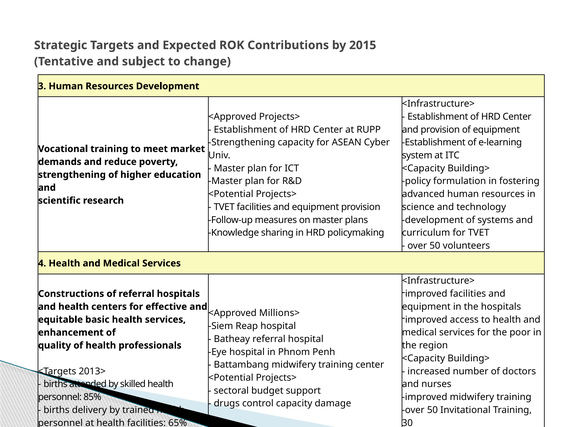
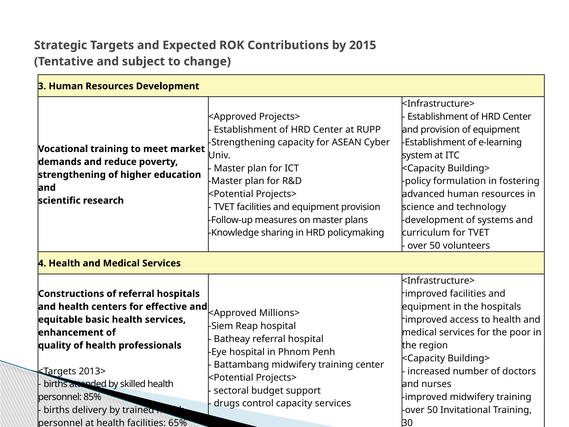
capacity damage: damage -> services
